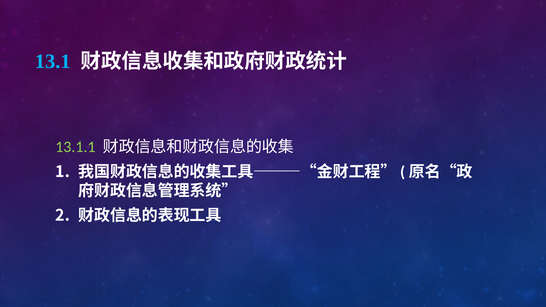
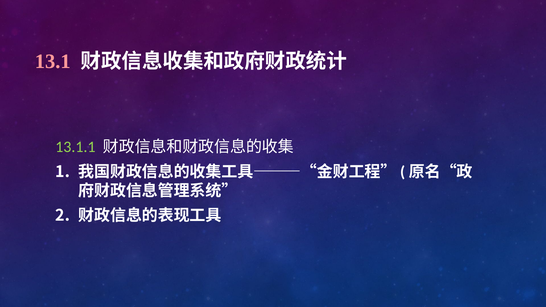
13.1 colour: light blue -> pink
